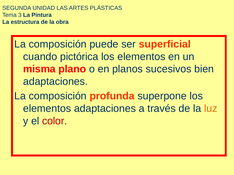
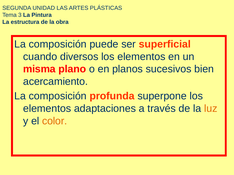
pictórica: pictórica -> diversos
adaptaciones at (55, 82): adaptaciones -> acercamiento
color colour: red -> orange
